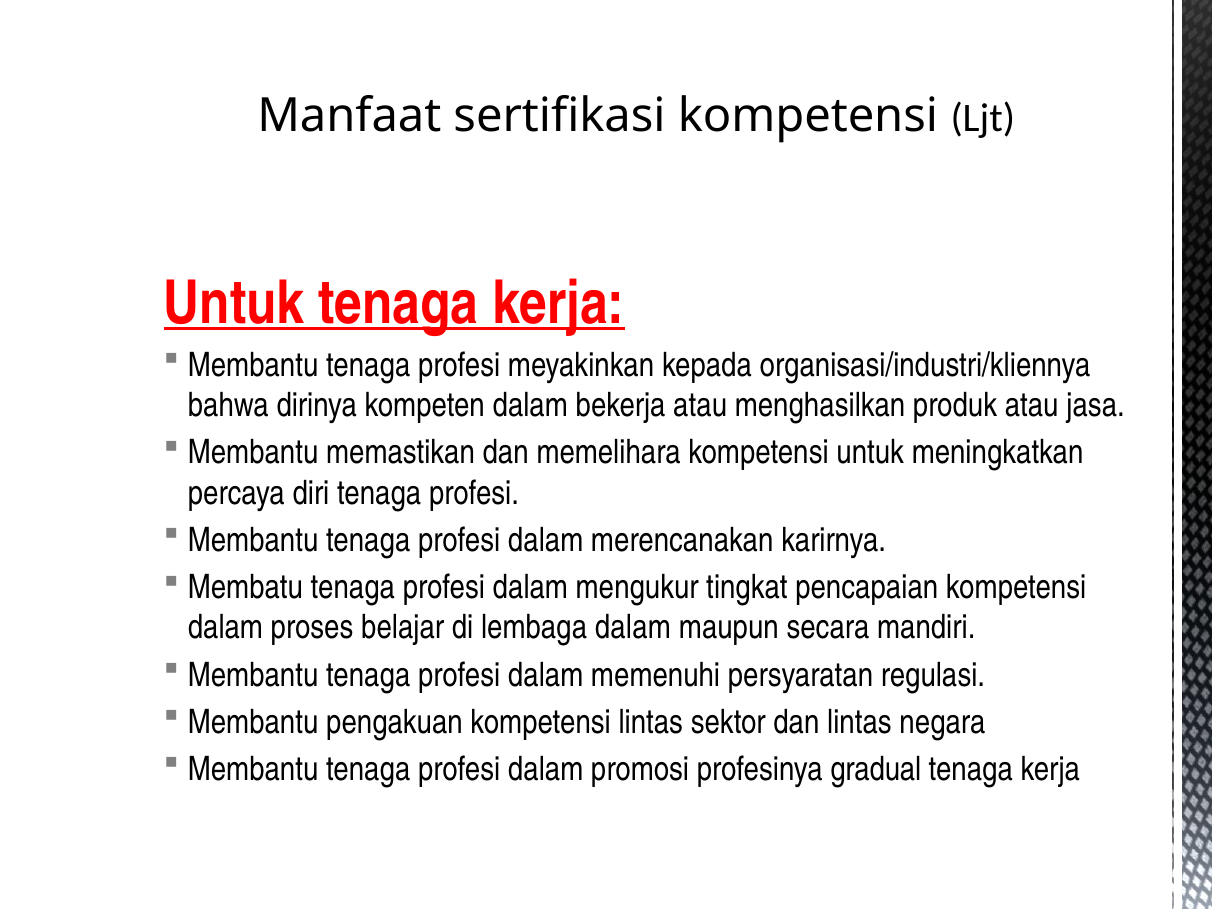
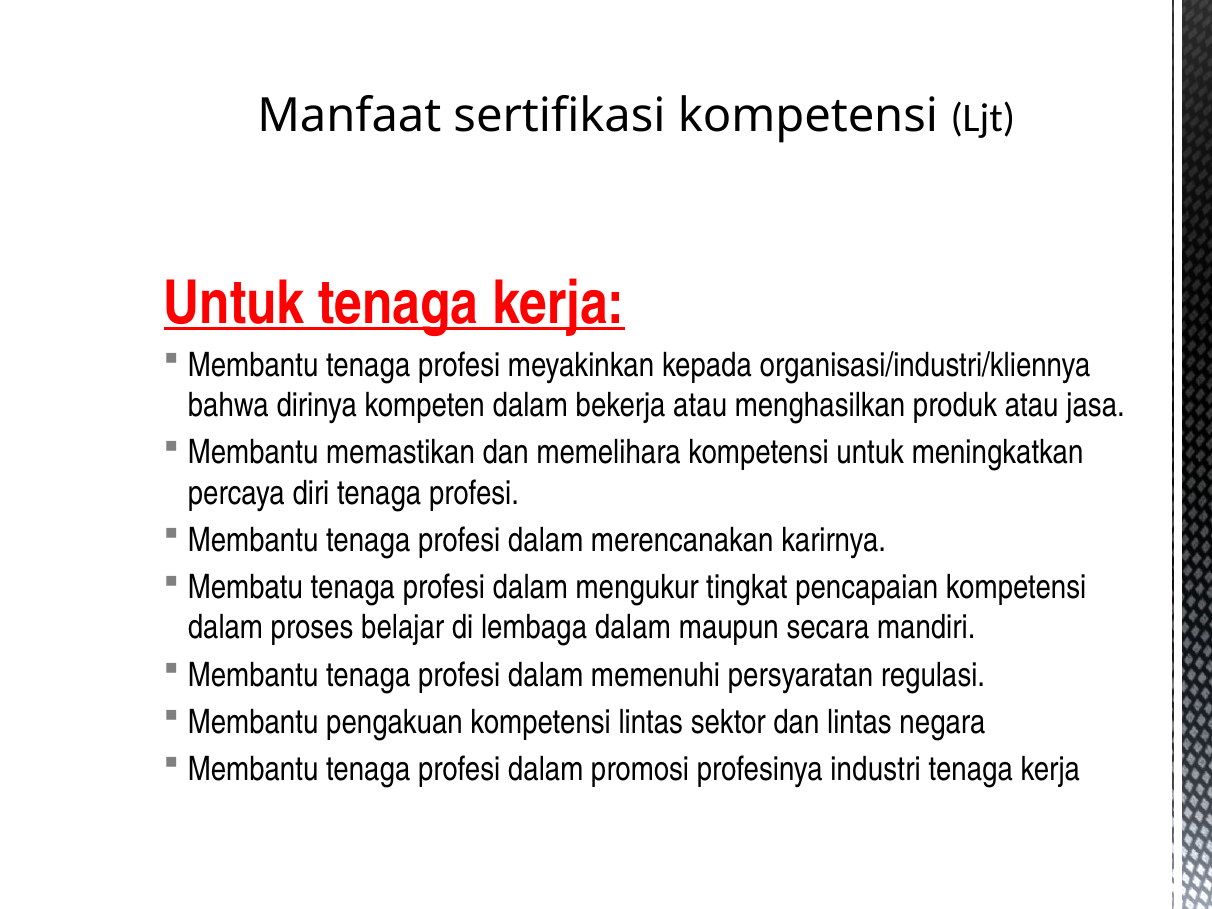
gradual: gradual -> industri
